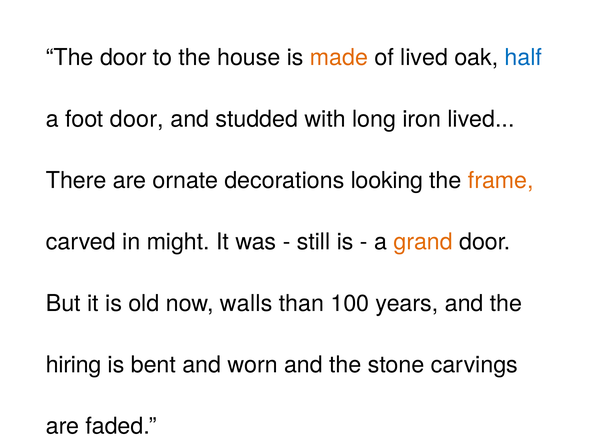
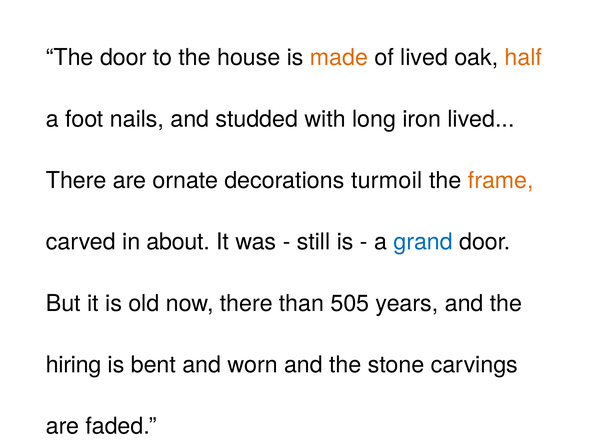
half colour: blue -> orange
foot door: door -> nails
looking: looking -> turmoil
might: might -> about
grand colour: orange -> blue
now walls: walls -> there
100: 100 -> 505
